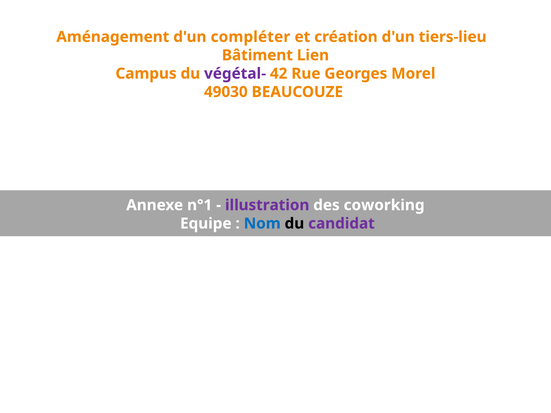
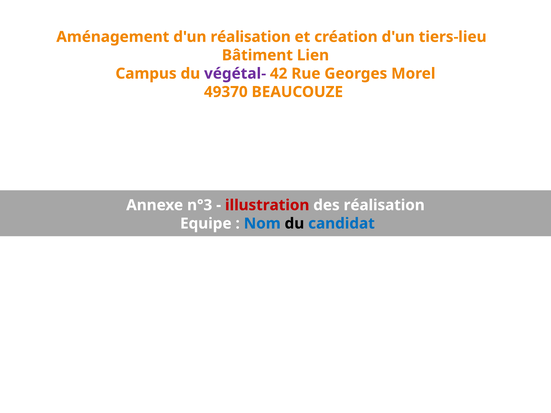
d'un compléter: compléter -> réalisation
49030: 49030 -> 49370
n°1: n°1 -> n°3
illustration colour: purple -> red
des coworking: coworking -> réalisation
candidat colour: purple -> blue
